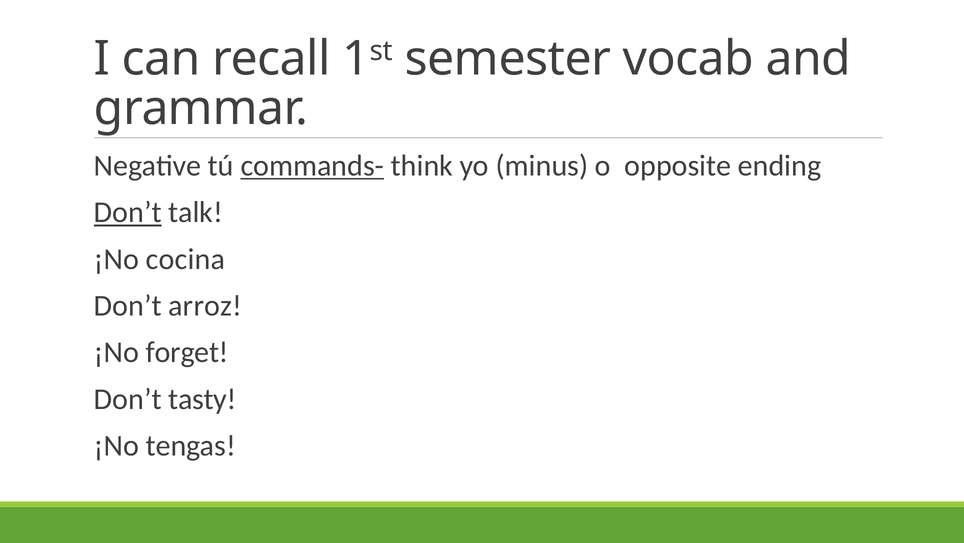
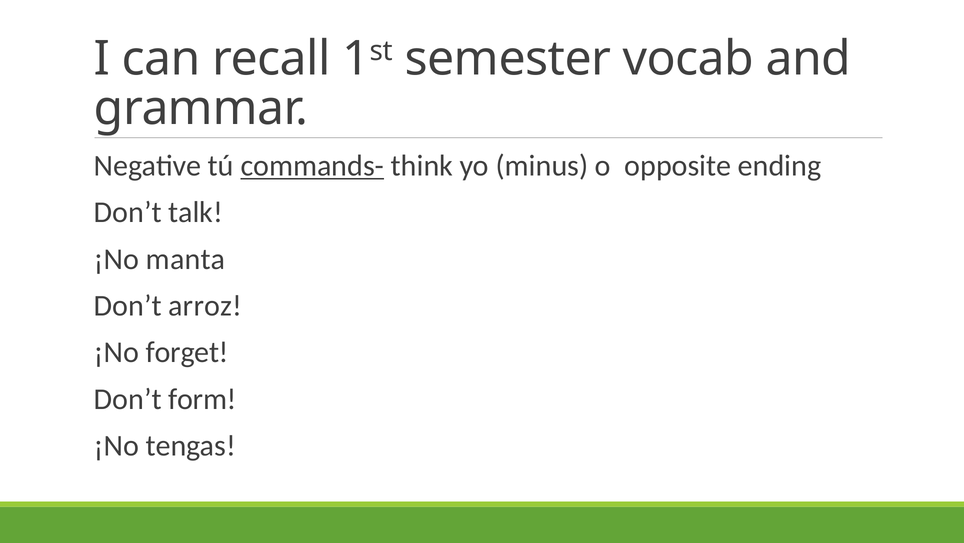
Don’t at (128, 212) underline: present -> none
cocina: cocina -> manta
tasty: tasty -> form
